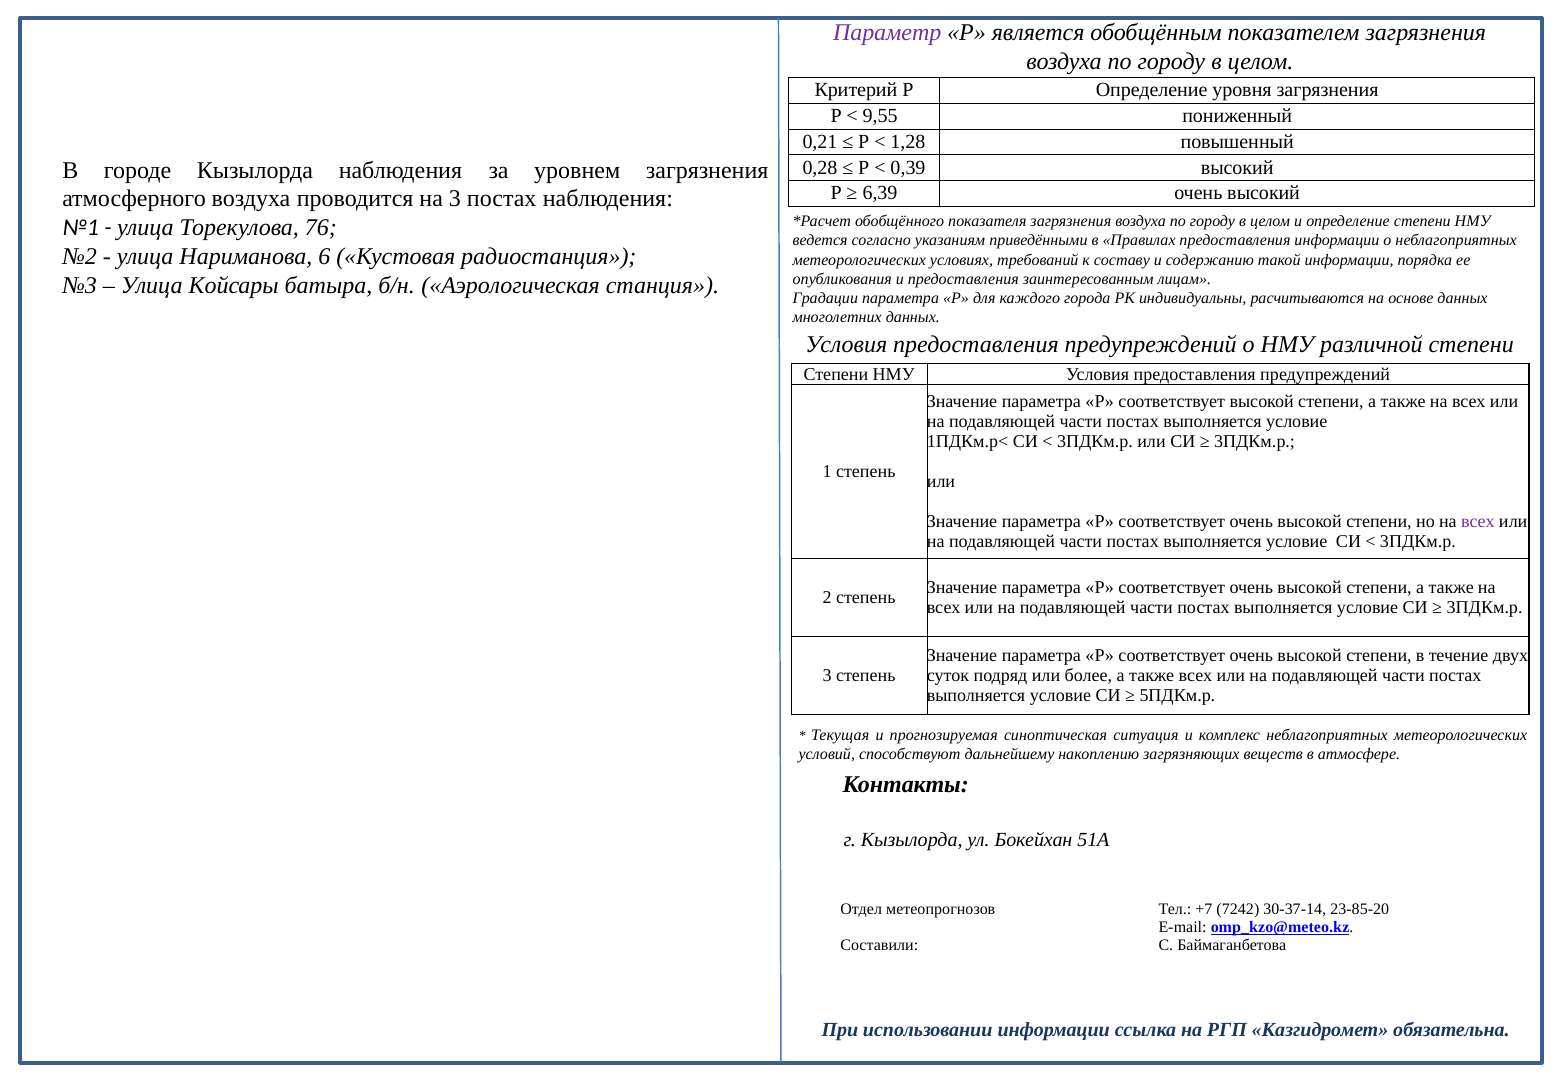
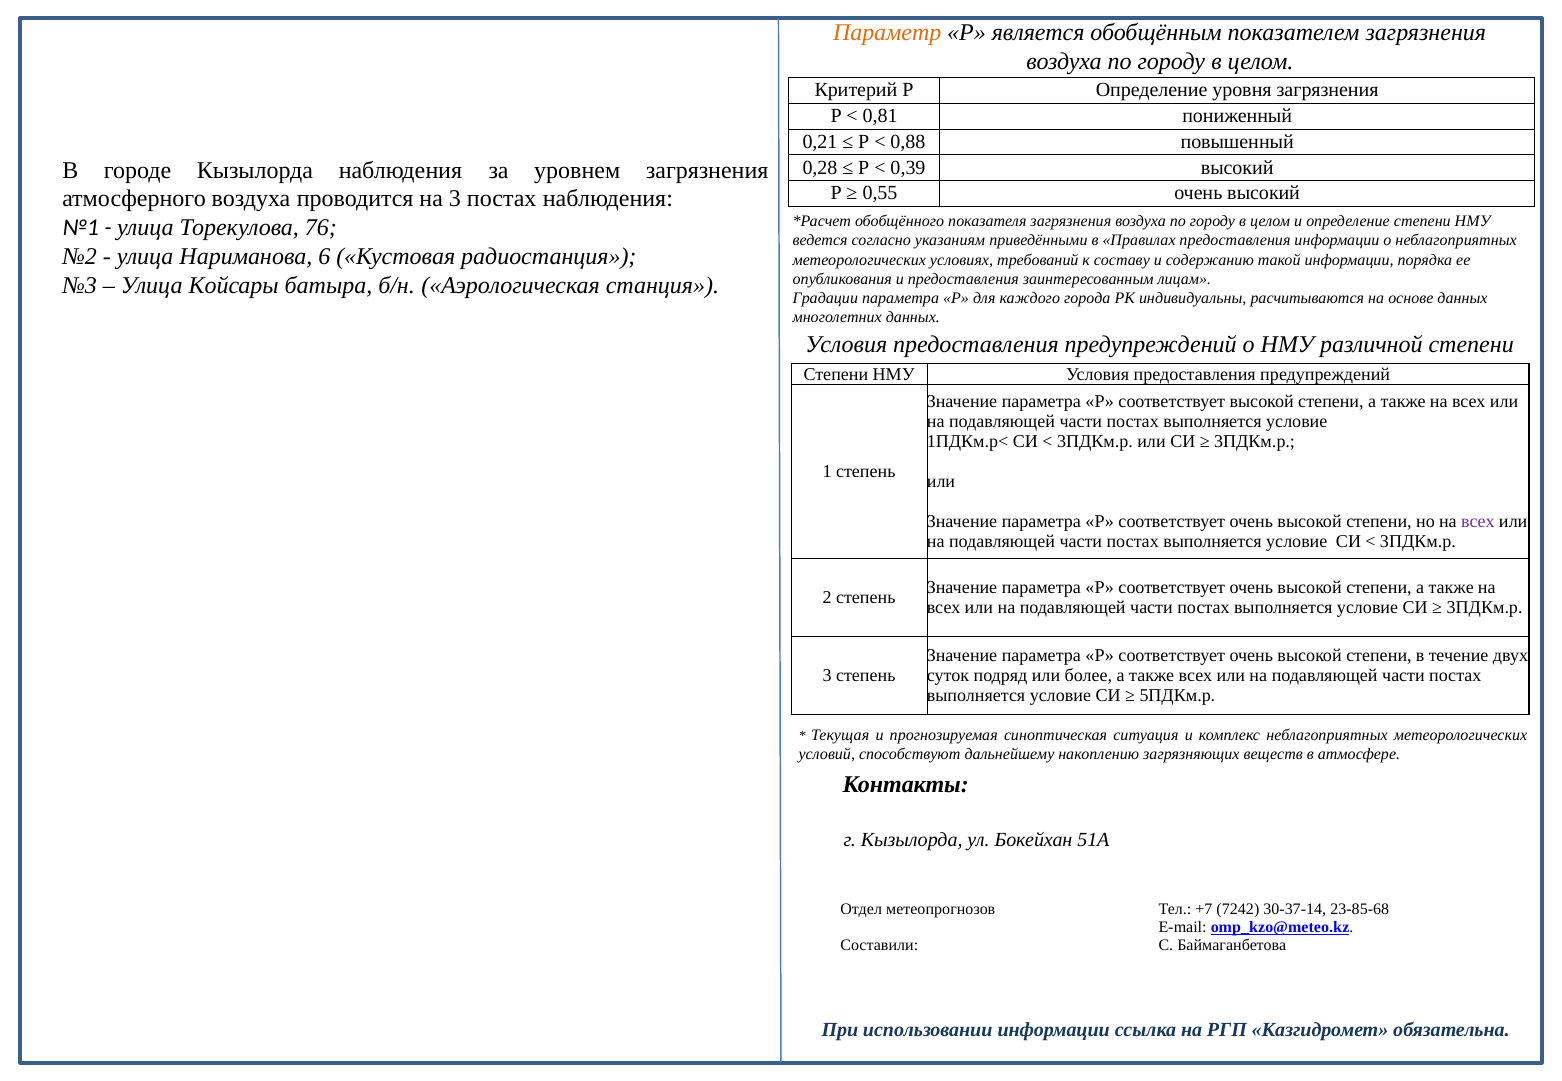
Параметр colour: purple -> orange
9,55: 9,55 -> 0,81
1,28: 1,28 -> 0,88
6,39: 6,39 -> 0,55
23-85-20: 23-85-20 -> 23-85-68
